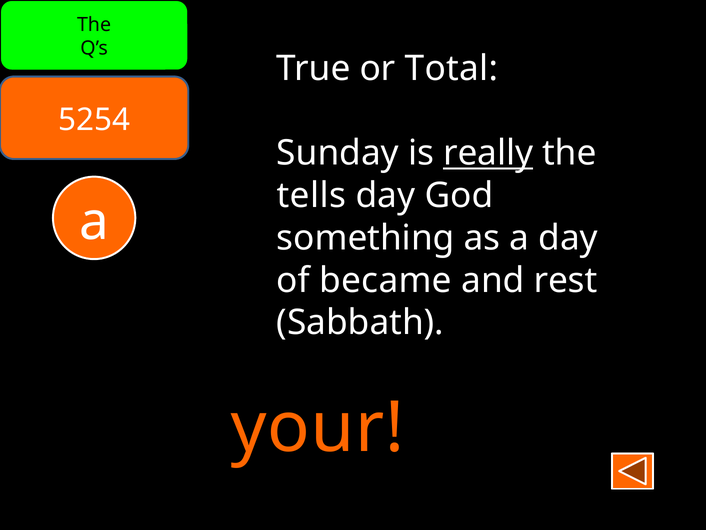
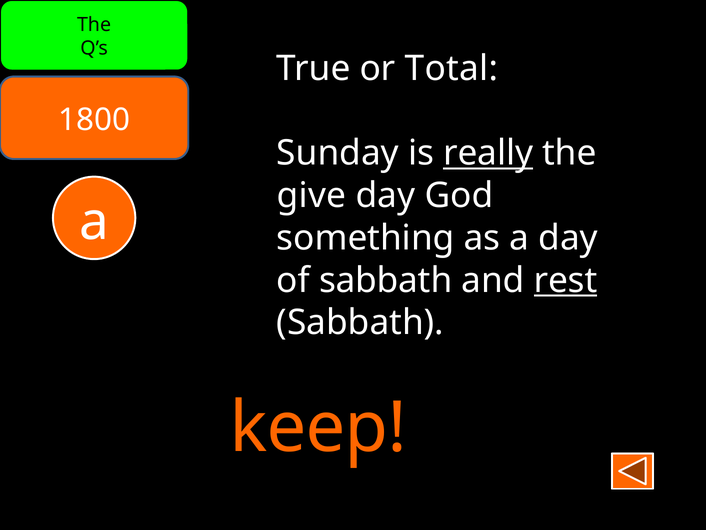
5254: 5254 -> 1800
tells: tells -> give
of became: became -> sabbath
rest underline: none -> present
your: your -> keep
